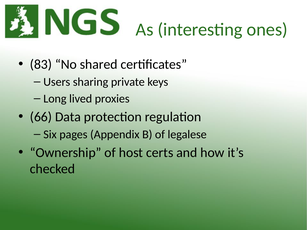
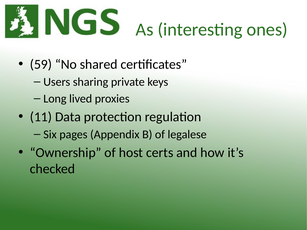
83: 83 -> 59
66: 66 -> 11
